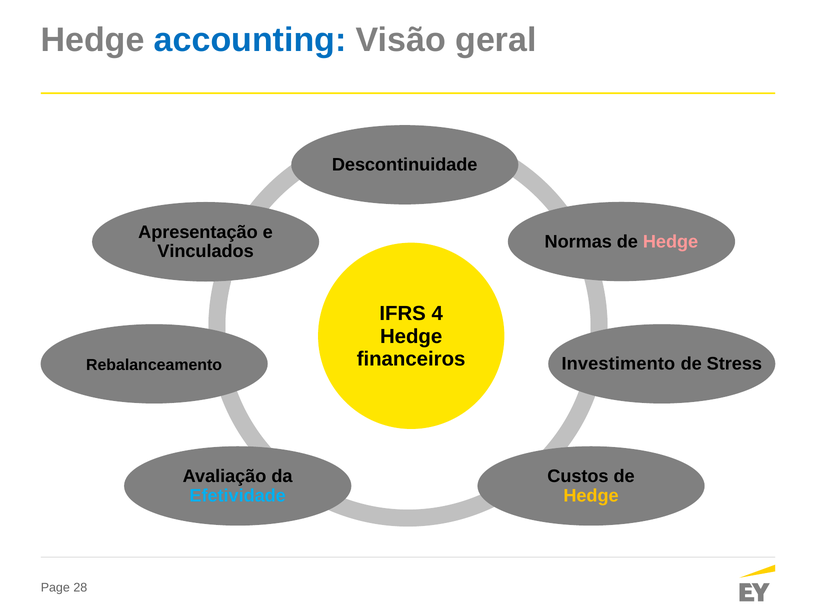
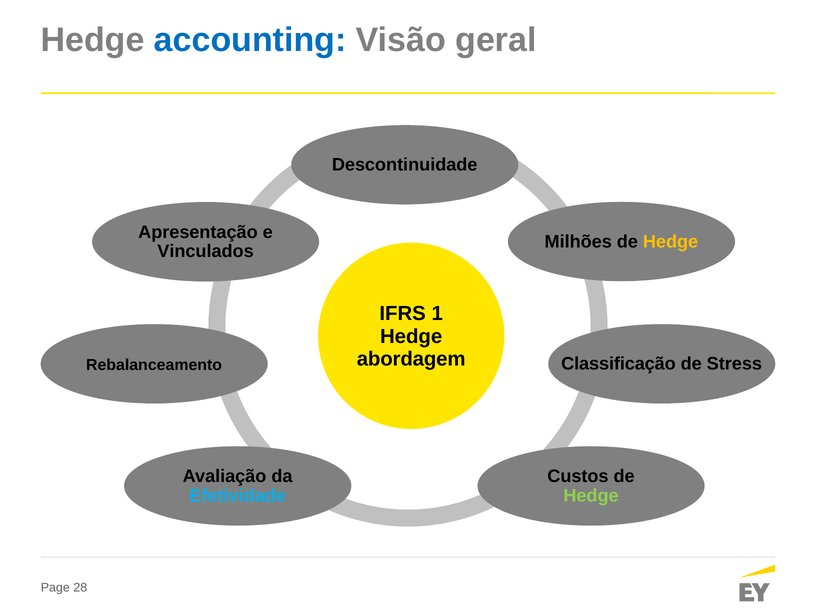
Normas: Normas -> Milhões
Hedge at (671, 242) colour: pink -> yellow
4: 4 -> 1
financeiros: financeiros -> abordagem
Investimento: Investimento -> Classificação
Hedge at (591, 496) colour: yellow -> light green
